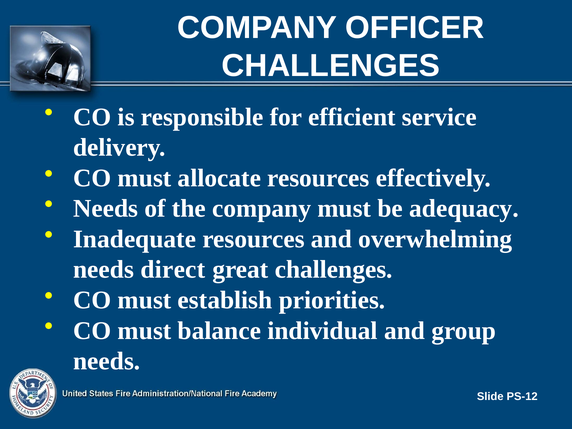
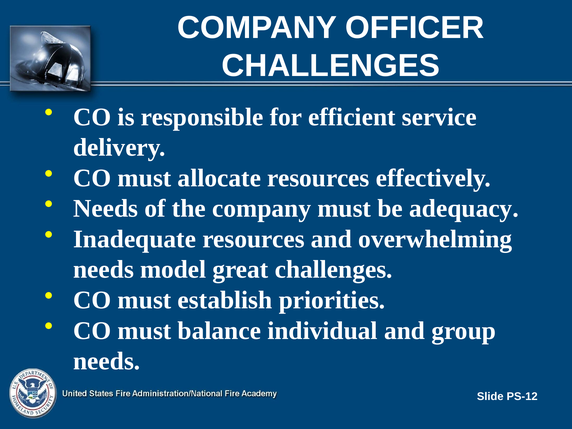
direct: direct -> model
